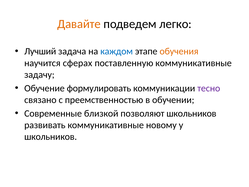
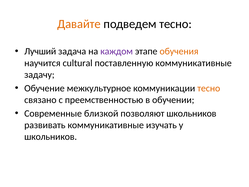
подведем легко: легко -> тесно
каждом colour: blue -> purple
сферах: сферах -> cultural
формулировать: формулировать -> межкультурное
тесно at (209, 88) colour: purple -> orange
новому: новому -> изучать
